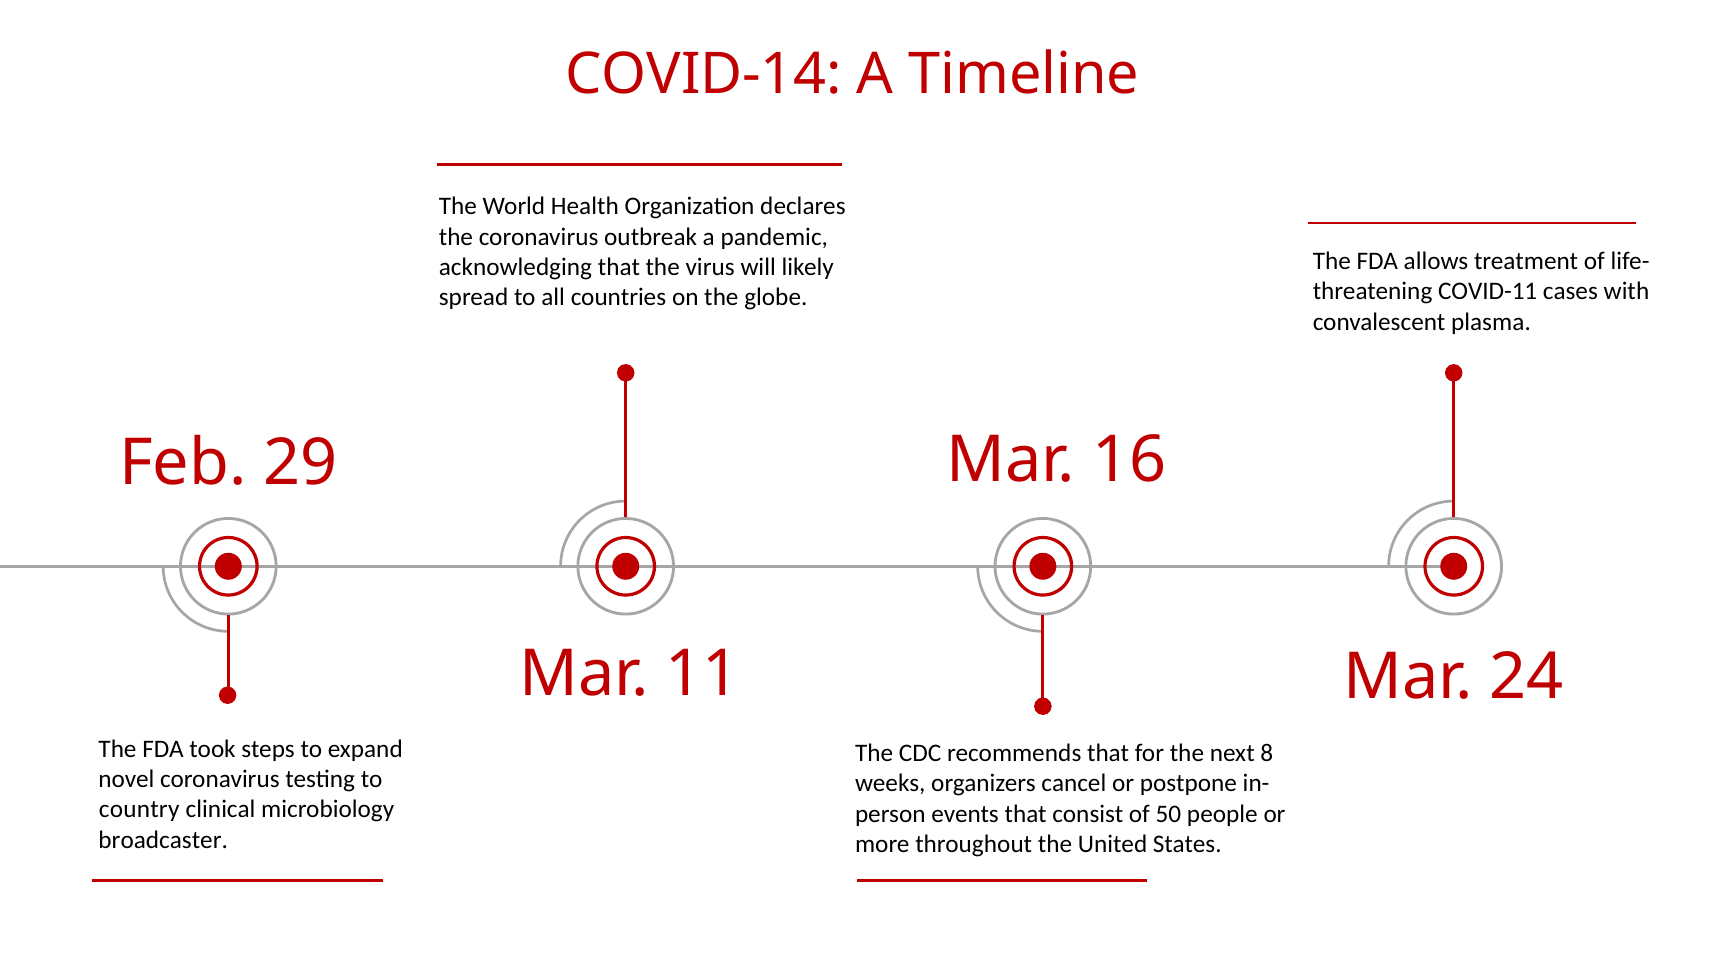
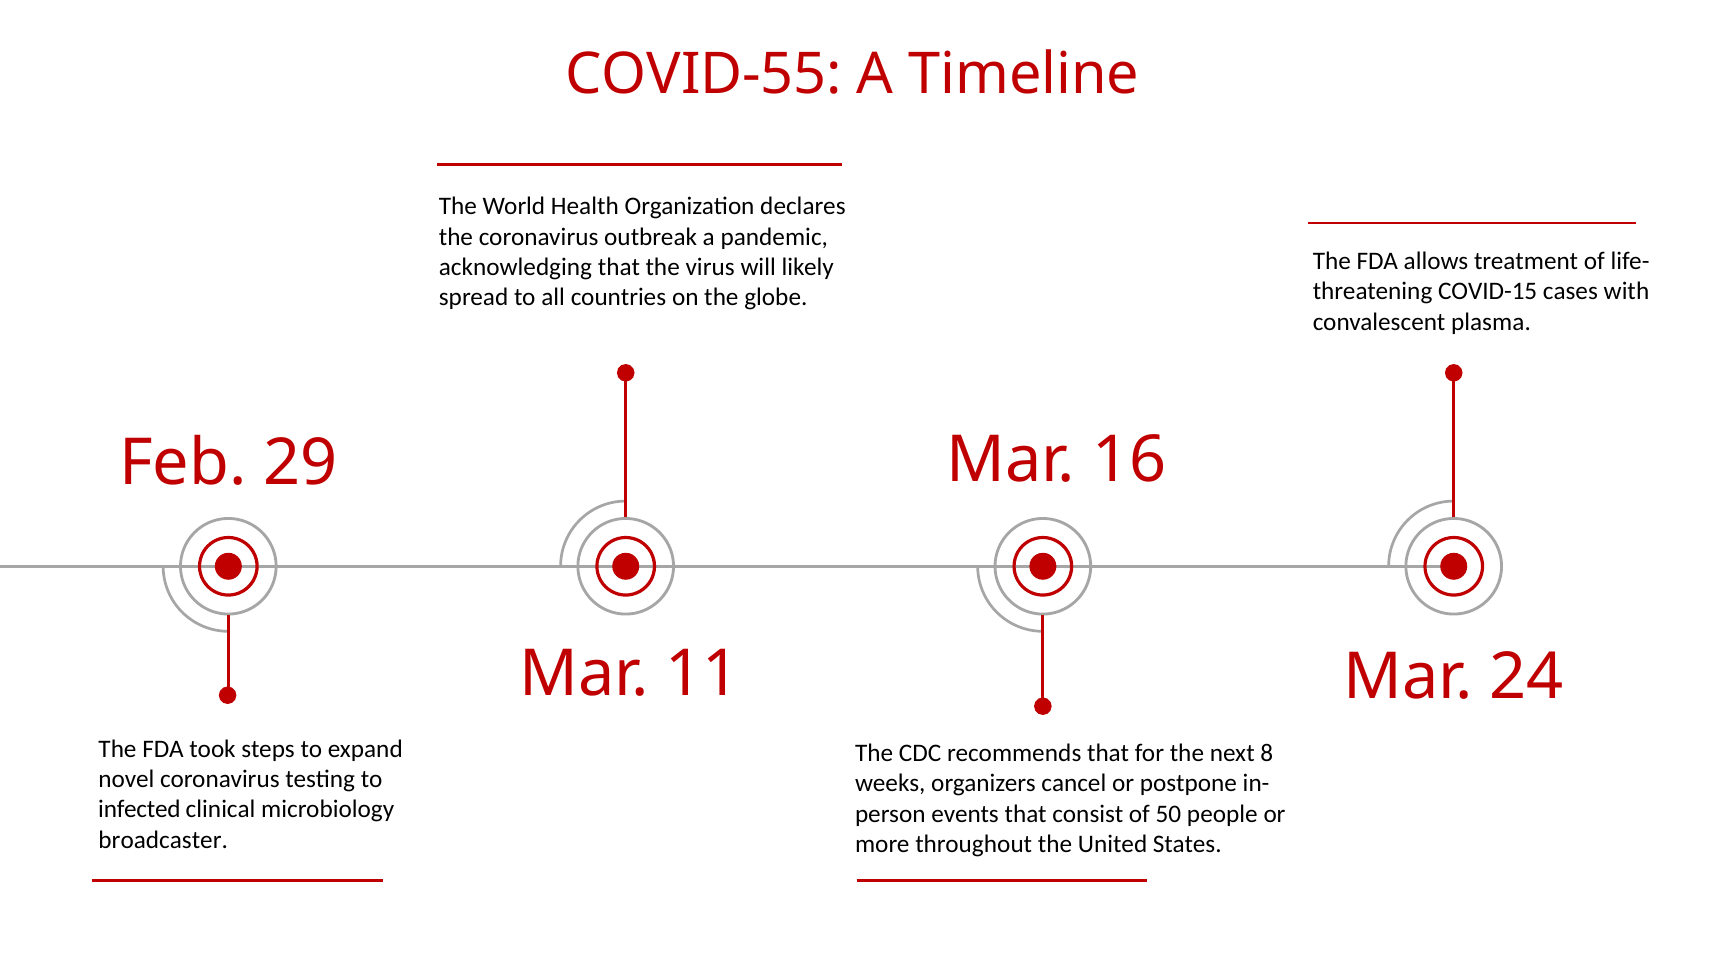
COVID-14: COVID-14 -> COVID-55
COVID-11: COVID-11 -> COVID-15
country: country -> infected
